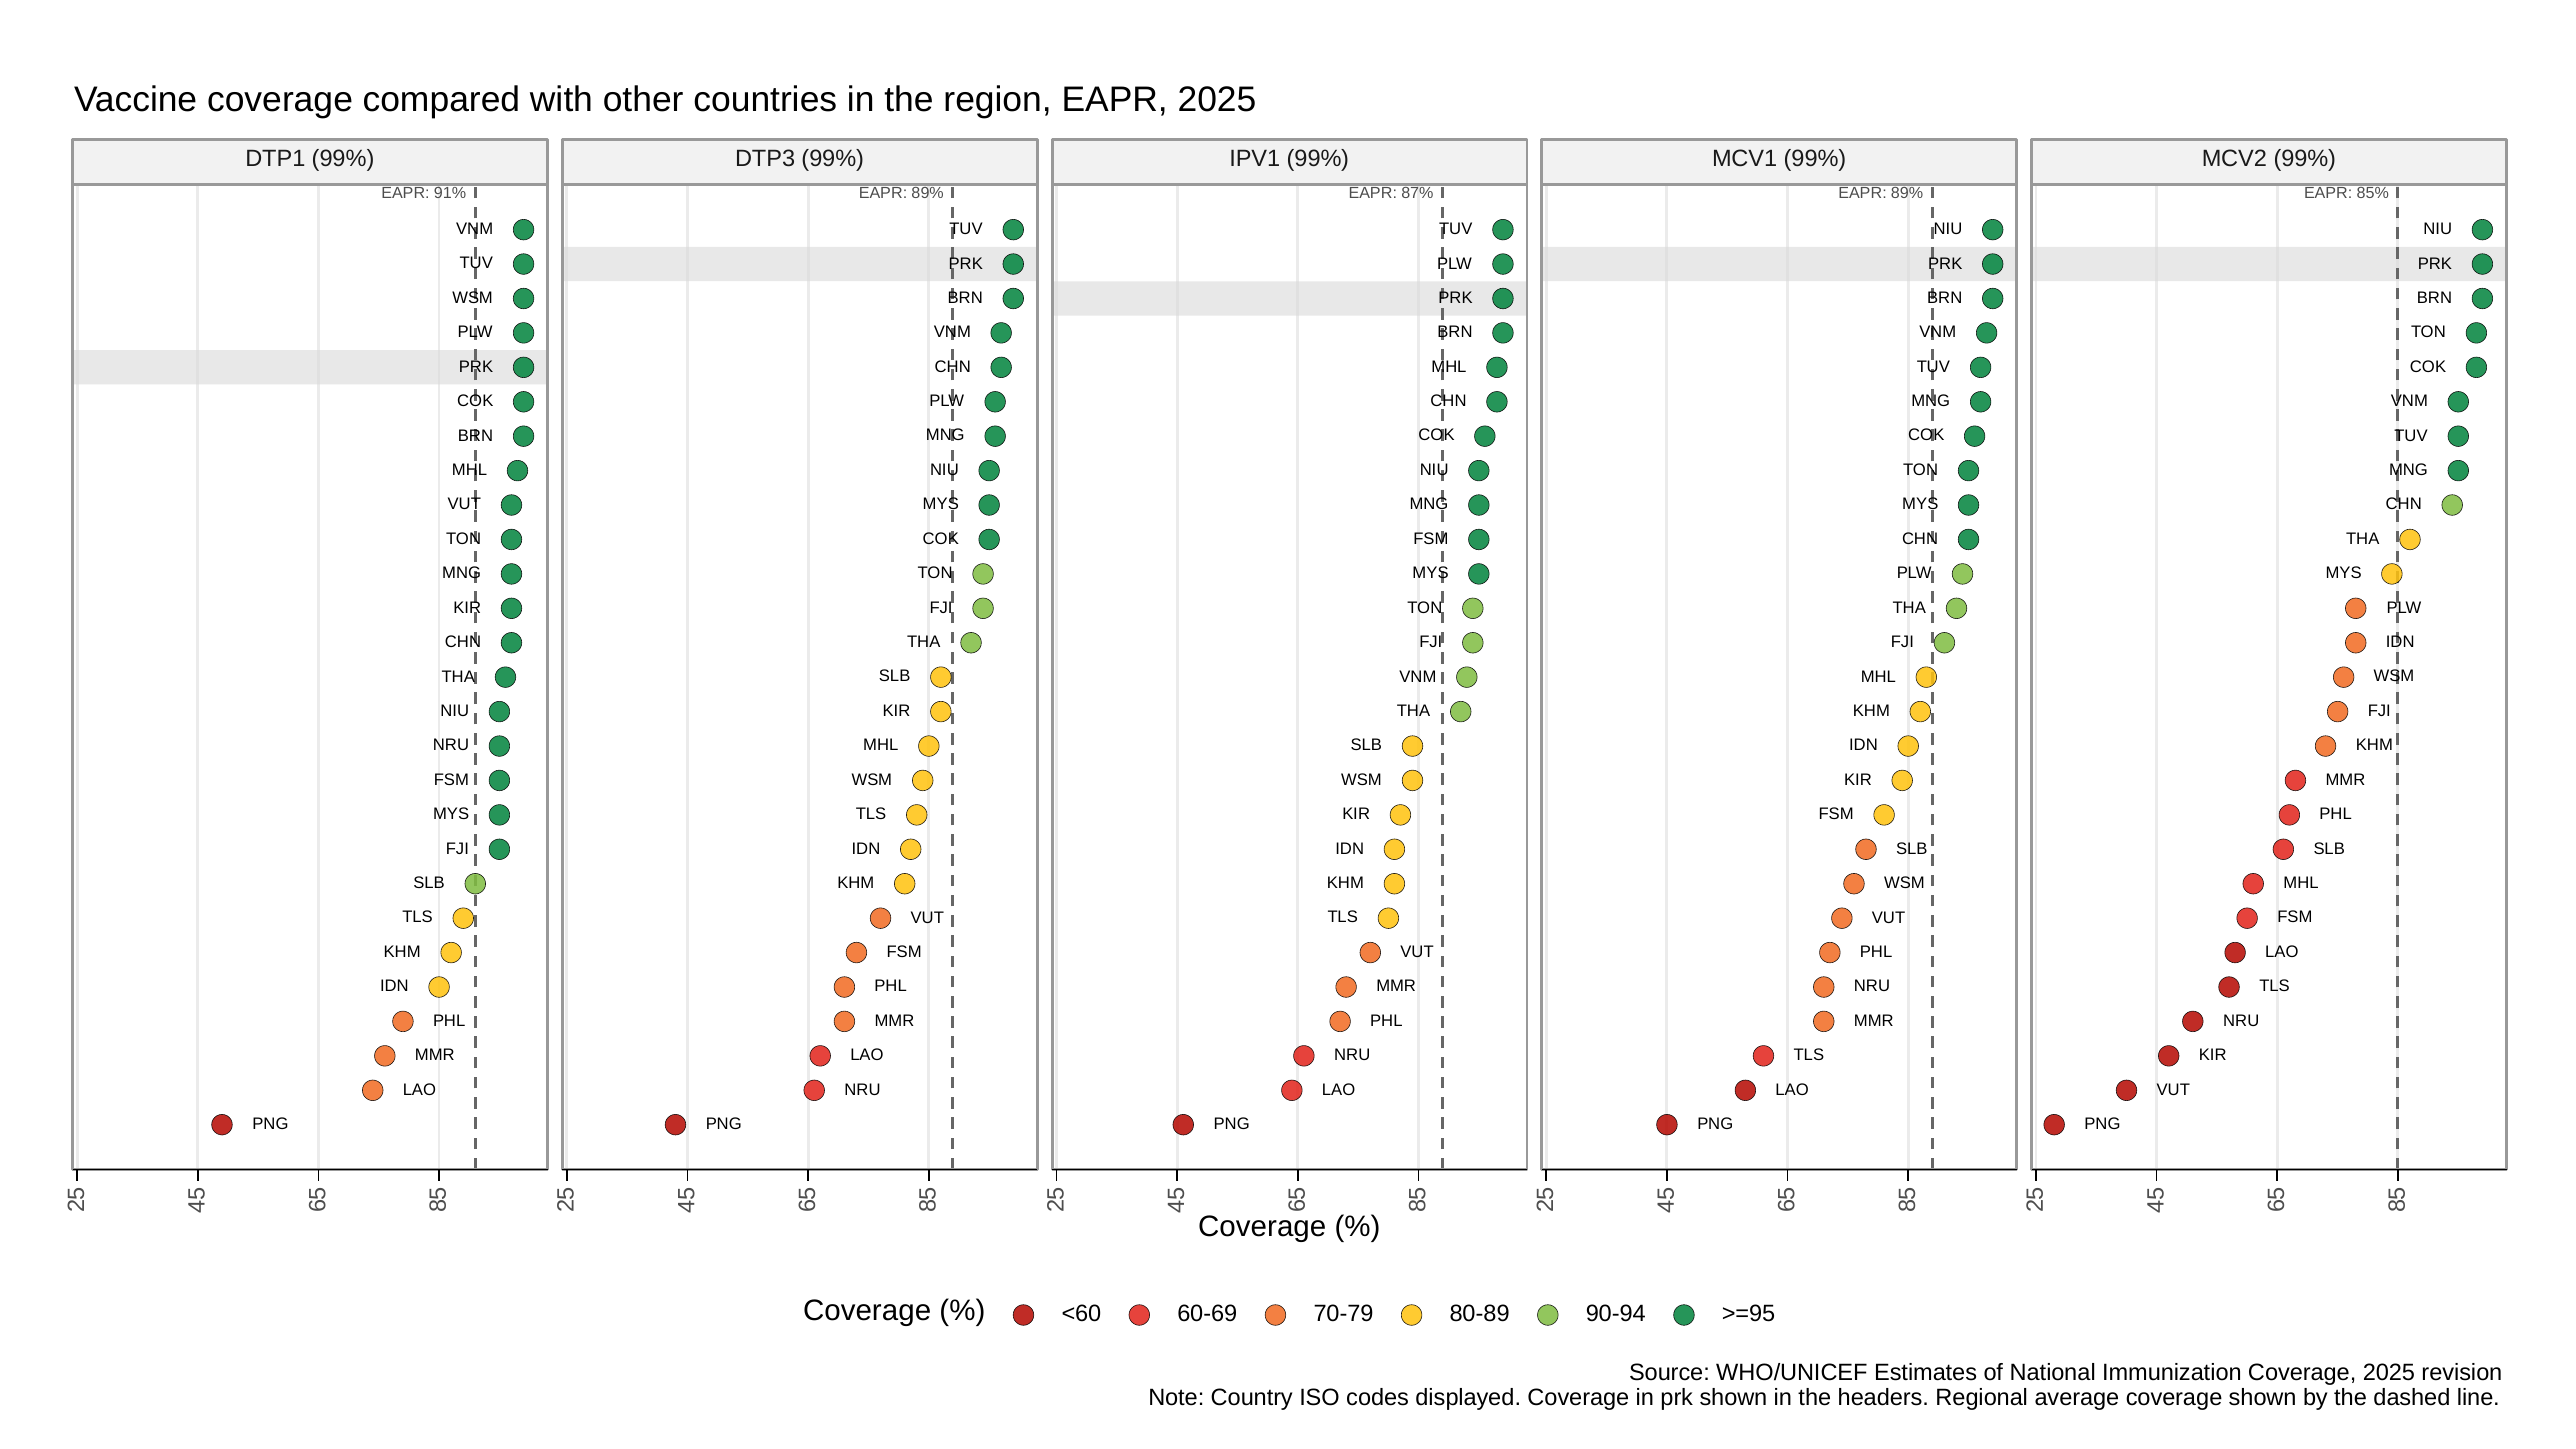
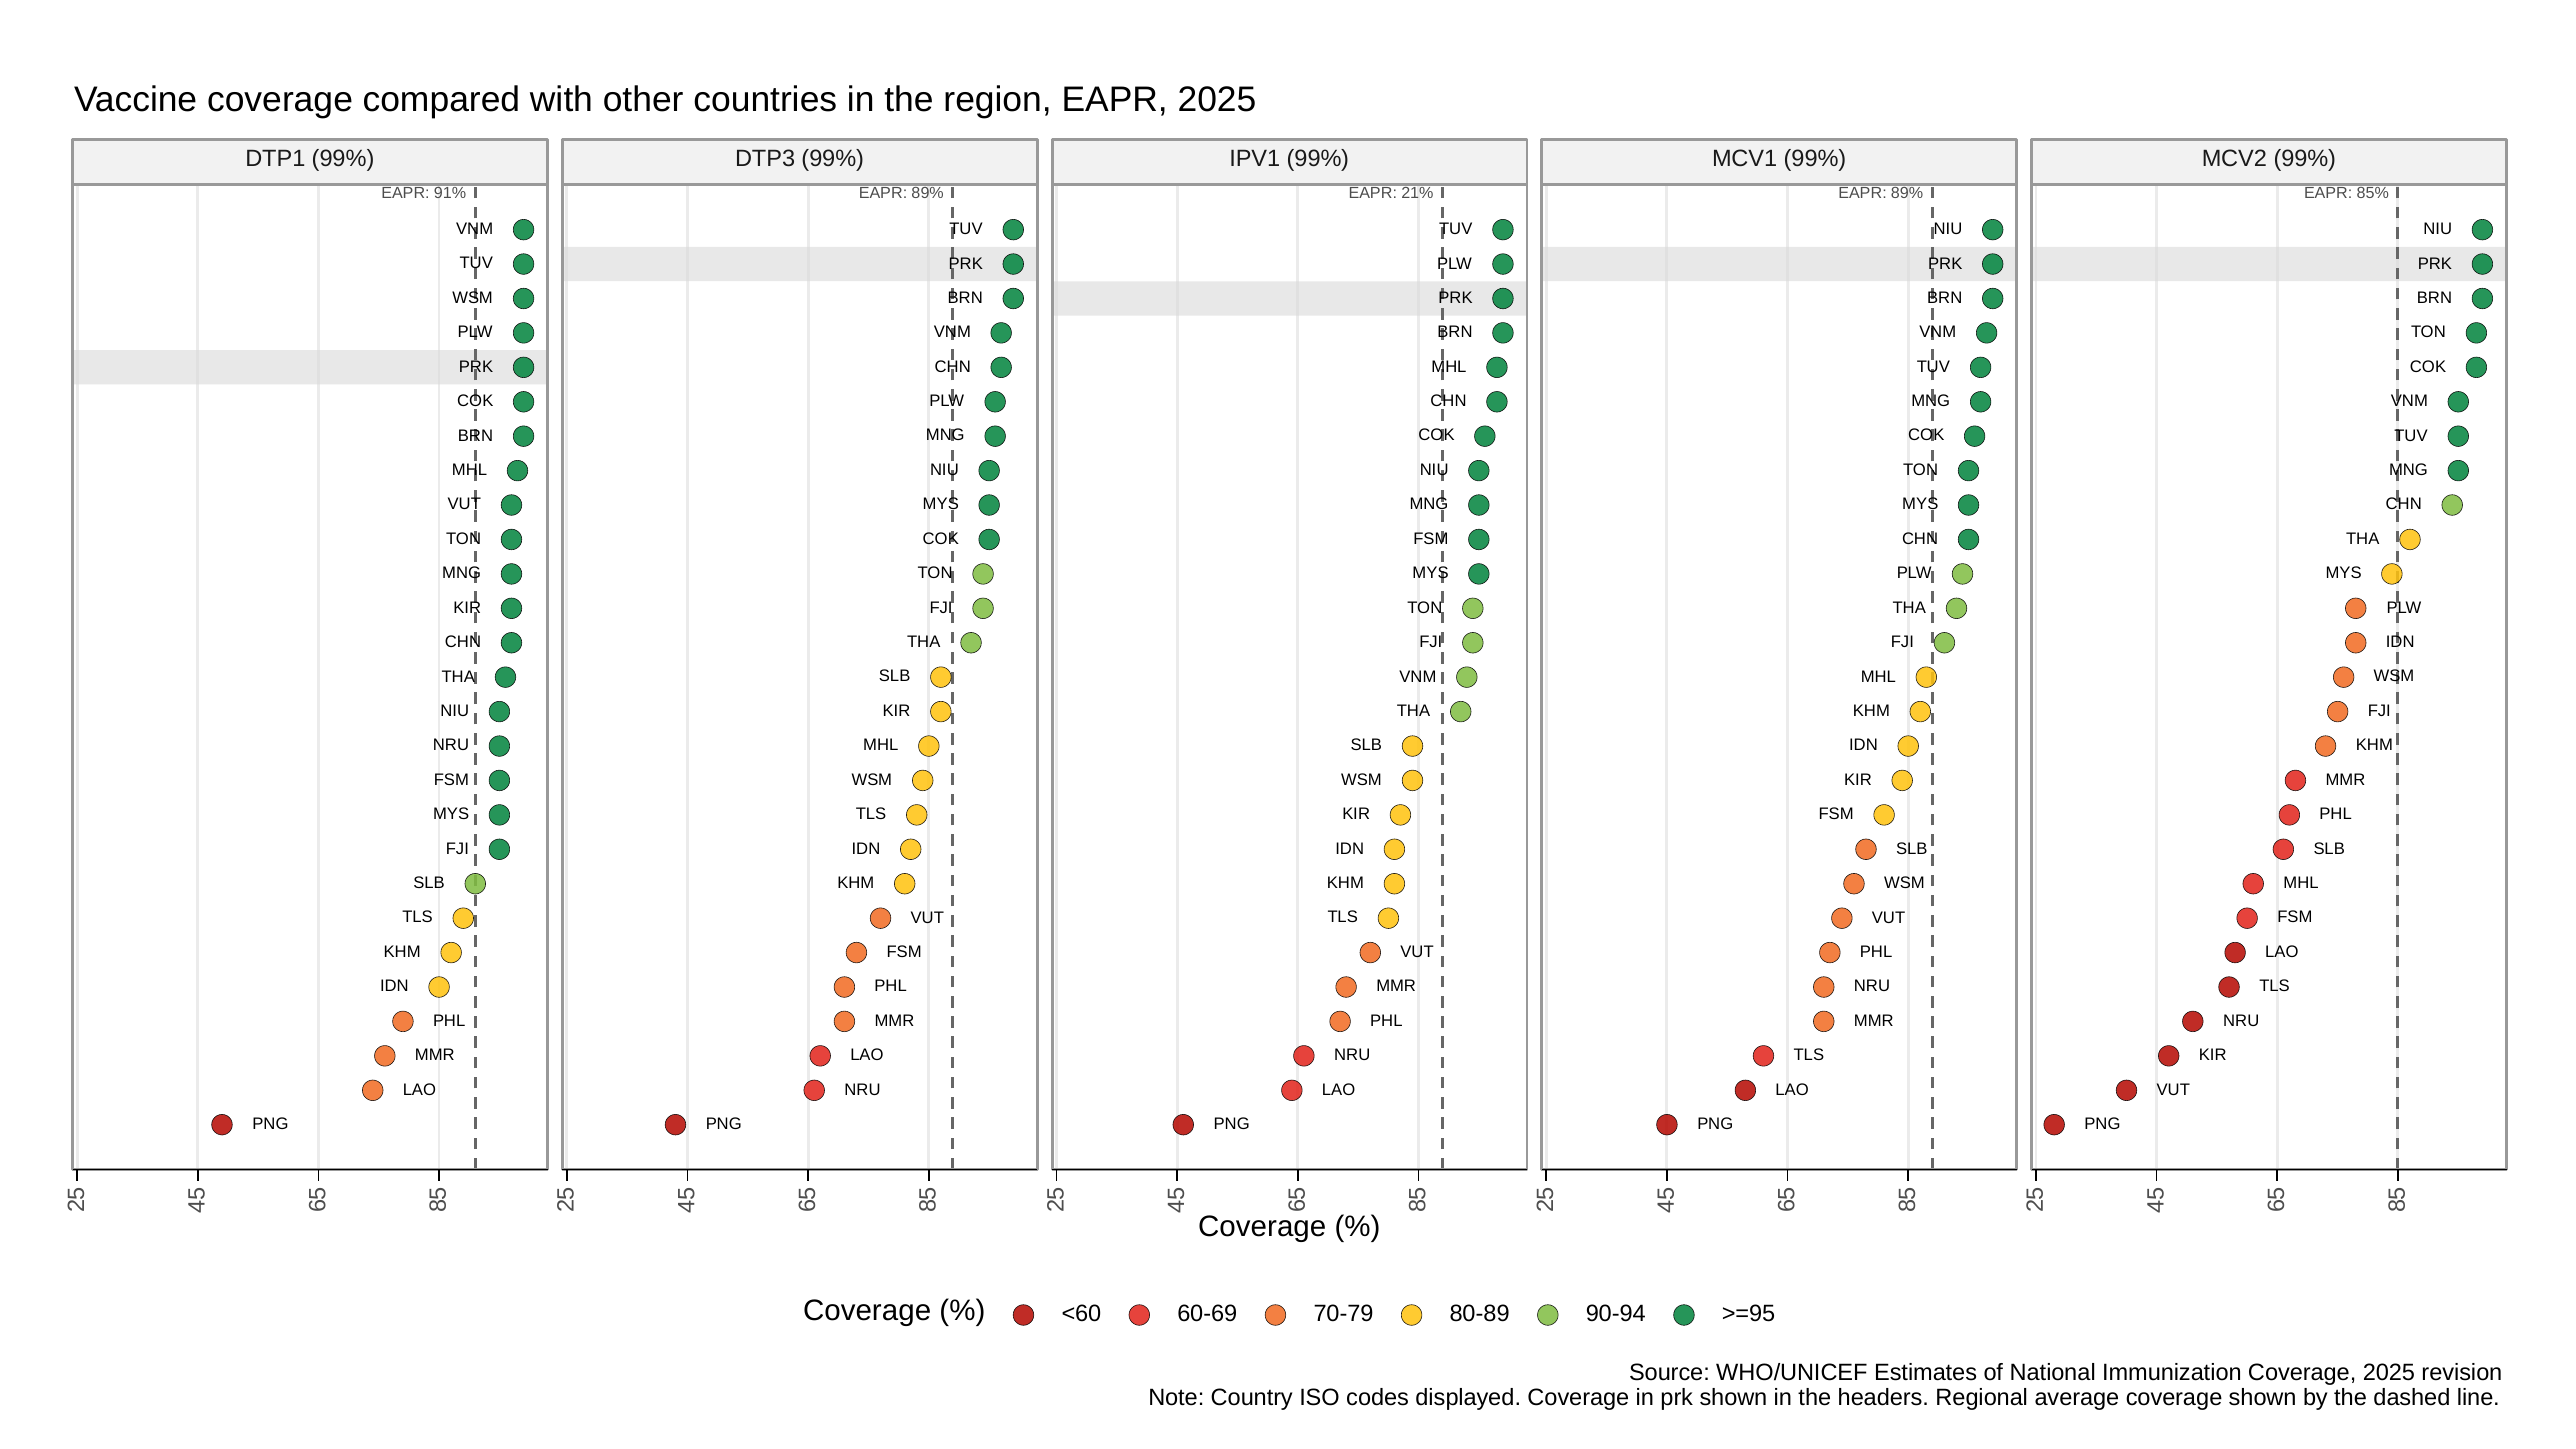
87%: 87% -> 21%
